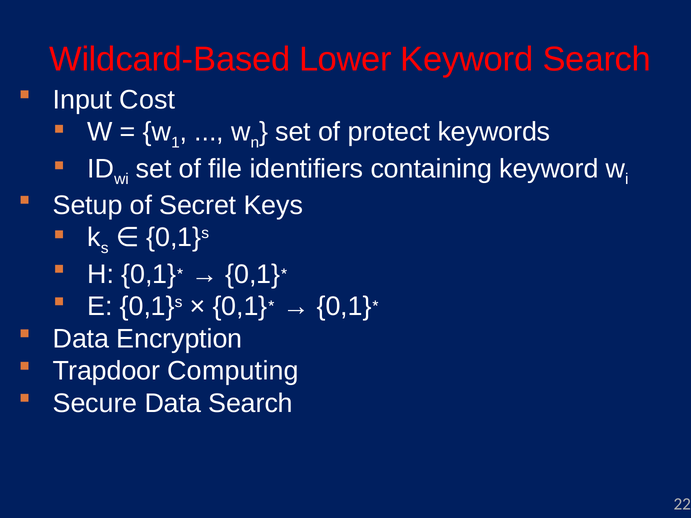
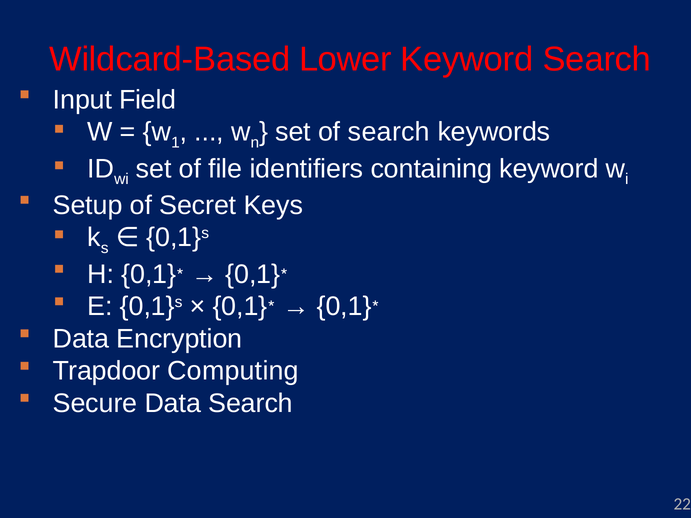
Cost: Cost -> Field
of protect: protect -> search
